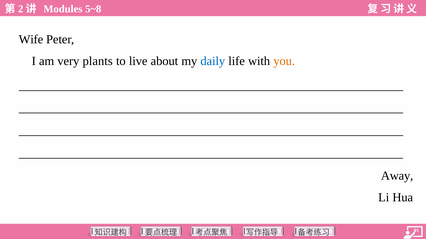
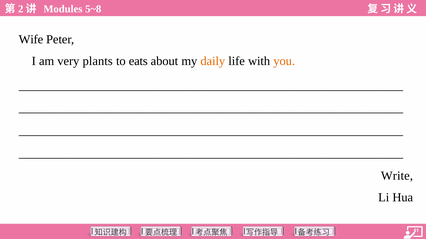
live: live -> eats
daily colour: blue -> orange
Away: Away -> Write
